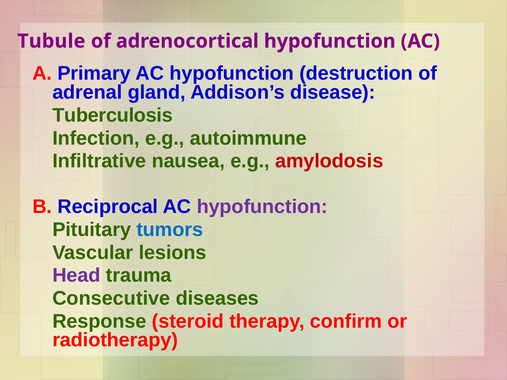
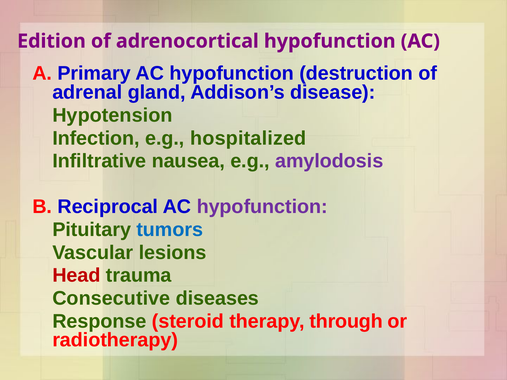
Tubule: Tubule -> Edition
Tuberculosis: Tuberculosis -> Hypotension
autoimmune: autoimmune -> hospitalized
amylodosis colour: red -> purple
Head colour: purple -> red
confirm: confirm -> through
